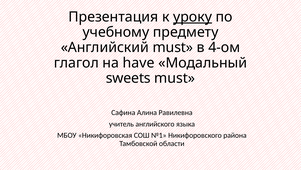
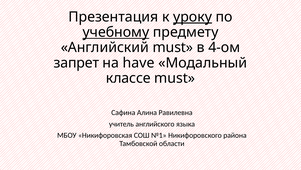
учебному underline: none -> present
глагол: глагол -> запрет
sweets: sweets -> классе
